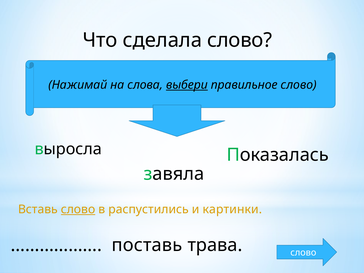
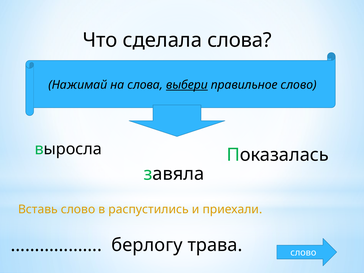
сделала слово: слово -> слова
слово at (78, 209) underline: present -> none
картинки: картинки -> приехали
поставь: поставь -> берлогу
